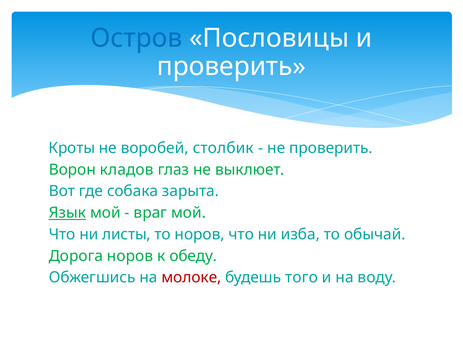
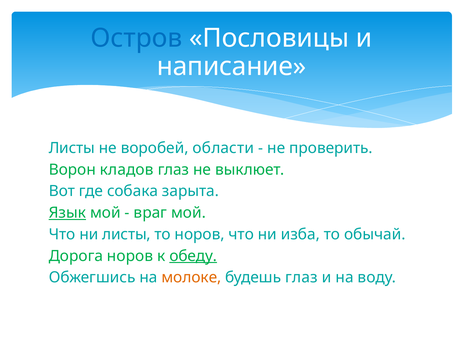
проверить at (231, 66): проверить -> написание
Кроты at (72, 148): Кроты -> Листы
столбик: столбик -> области
обеду underline: none -> present
молоке colour: red -> orange
будешь того: того -> глаз
